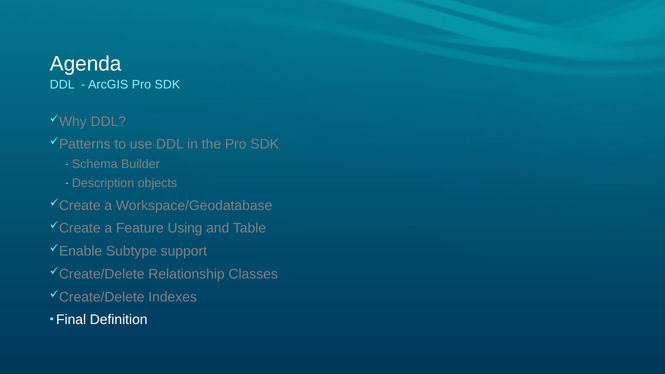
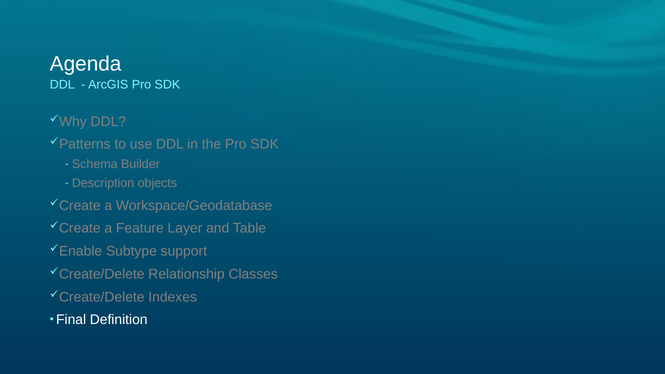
Using: Using -> Layer
